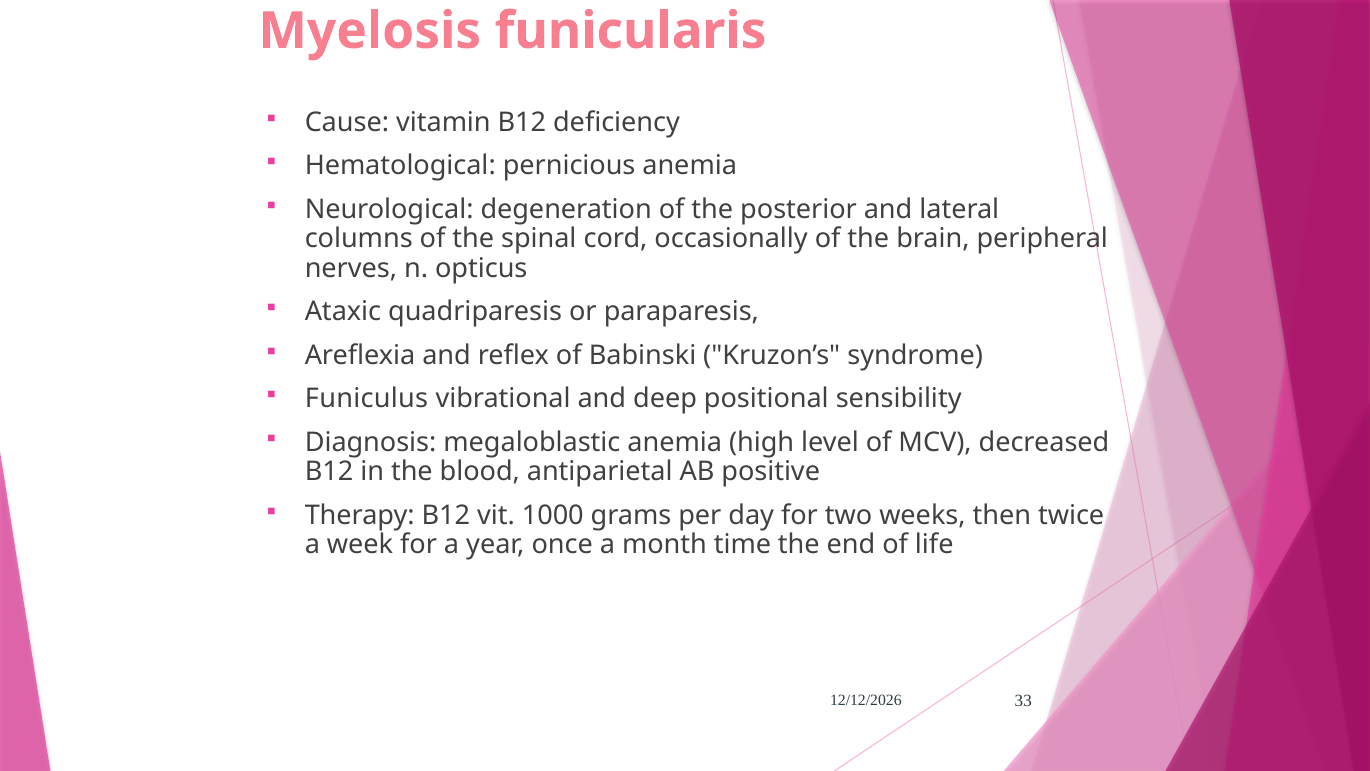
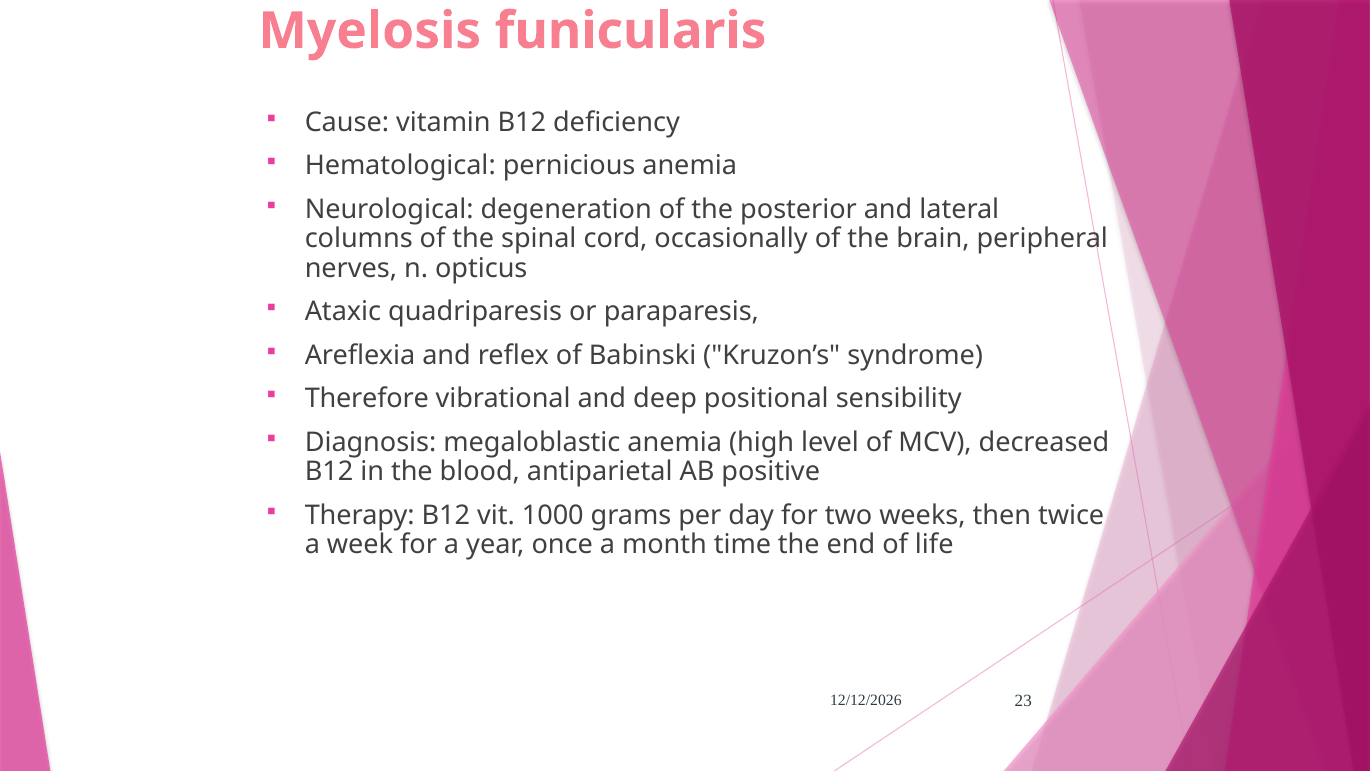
Funiculus: Funiculus -> Therefore
33: 33 -> 23
